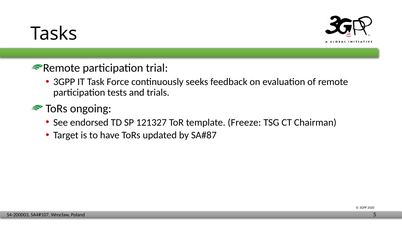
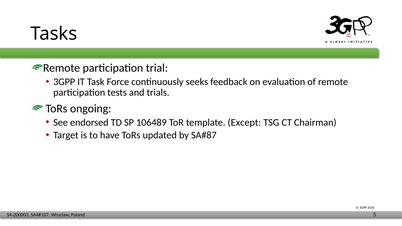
121327: 121327 -> 106489
Freeze: Freeze -> Except
